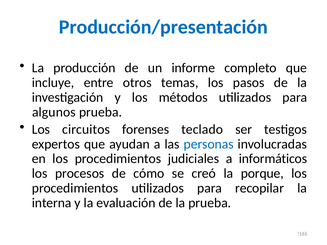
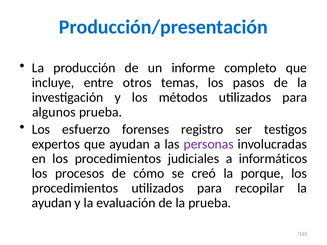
circuitos: circuitos -> esfuerzo
teclado: teclado -> registro
personas colour: blue -> purple
interna at (52, 203): interna -> ayudan
